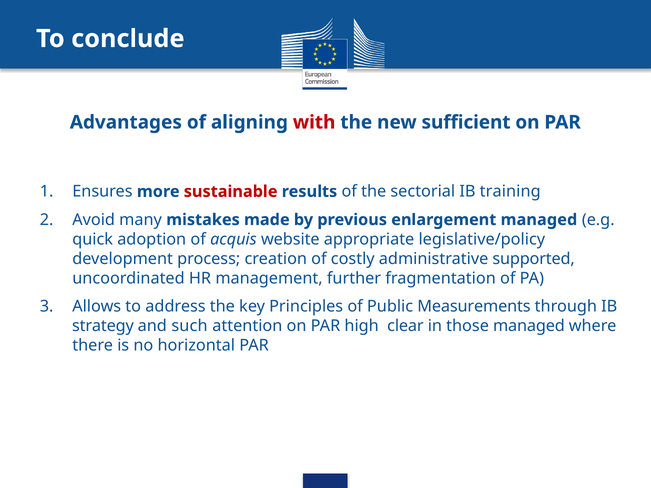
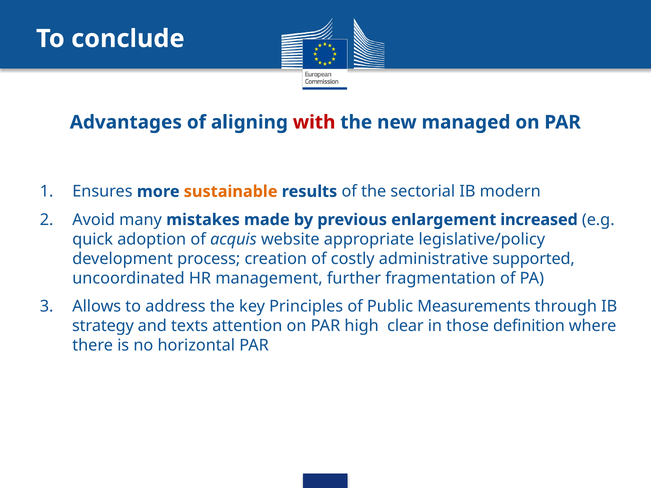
sufficient: sufficient -> managed
sustainable colour: red -> orange
training: training -> modern
enlargement managed: managed -> increased
such: such -> texts
those managed: managed -> definition
